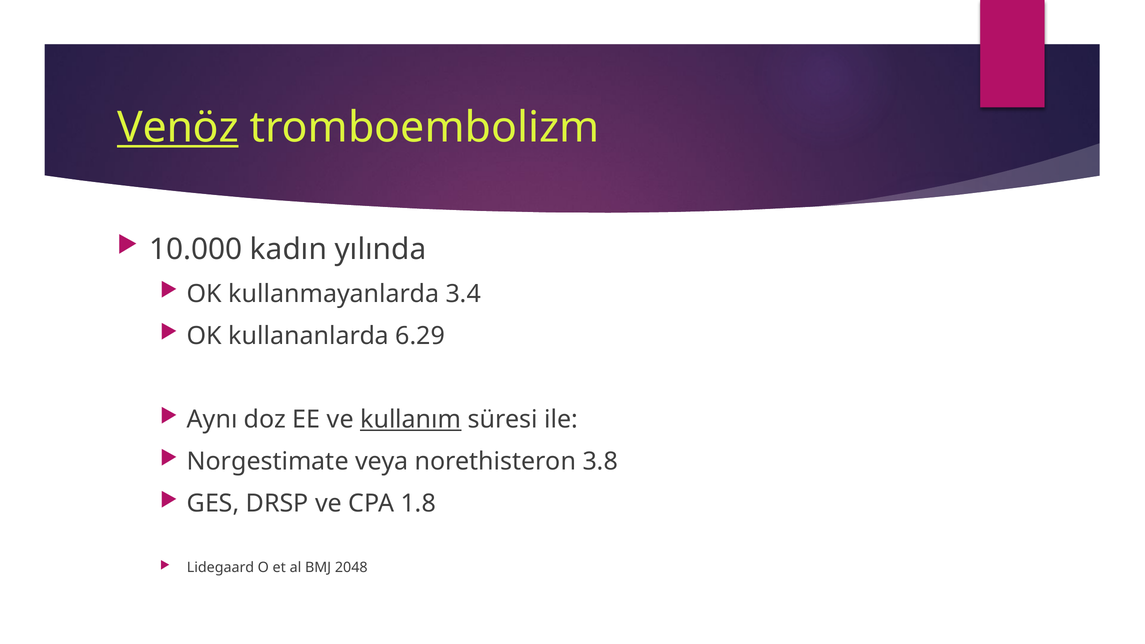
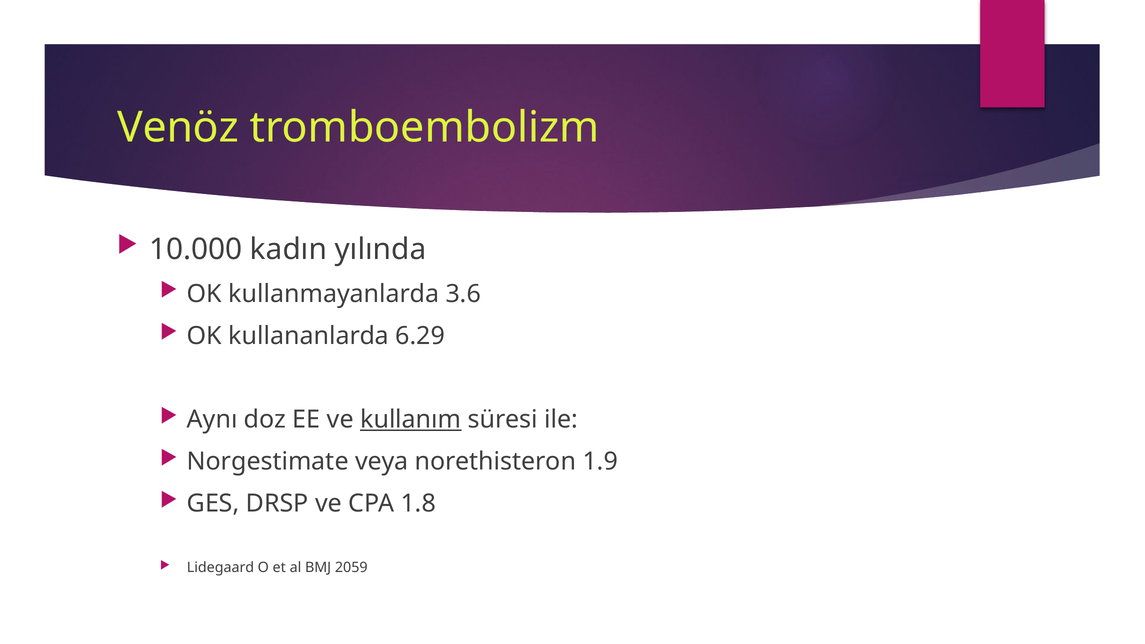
Venöz underline: present -> none
3.4: 3.4 -> 3.6
3.8: 3.8 -> 1.9
2048: 2048 -> 2059
